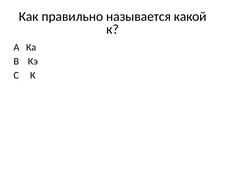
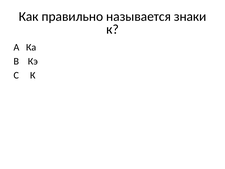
какой: какой -> знаки
